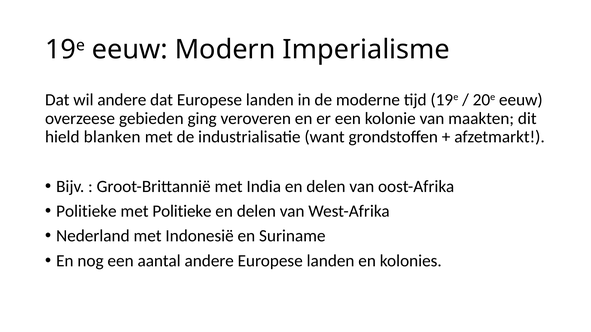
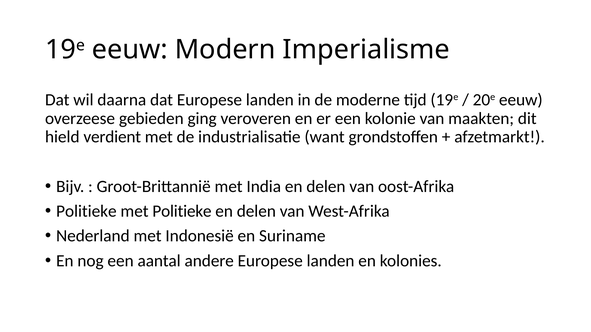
wil andere: andere -> daarna
blanken: blanken -> verdient
